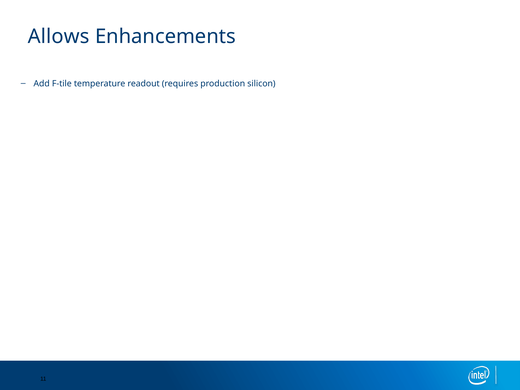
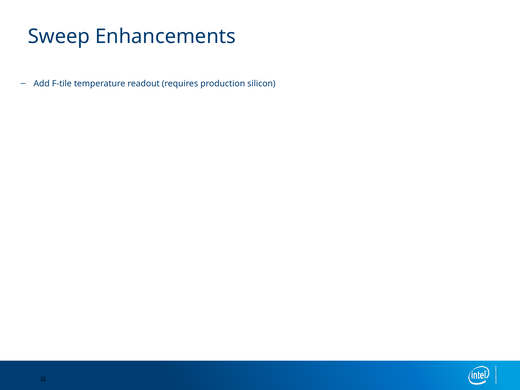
Allows: Allows -> Sweep
